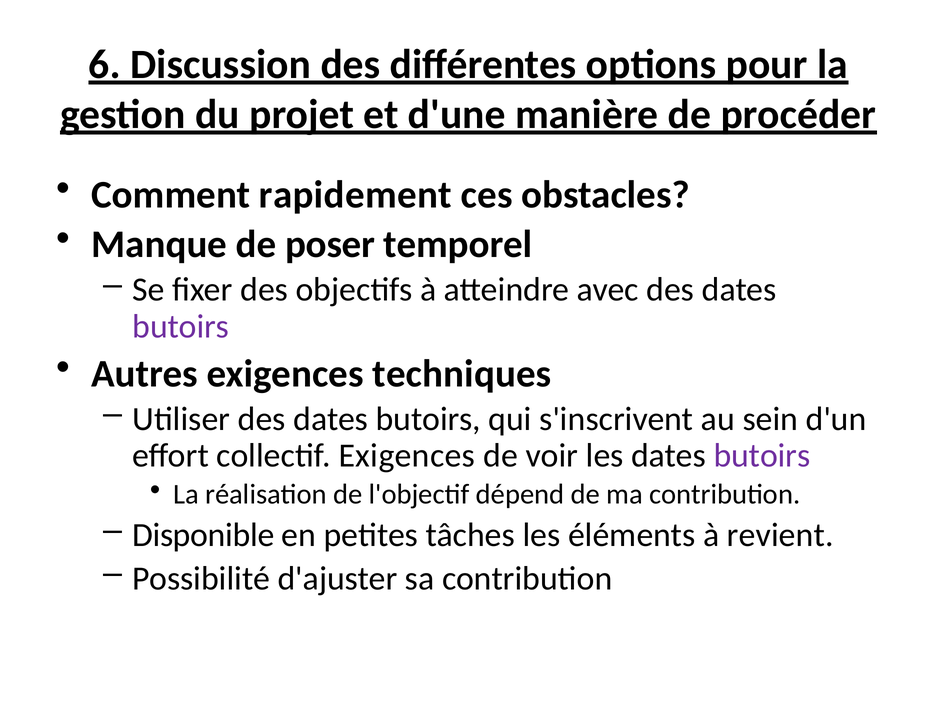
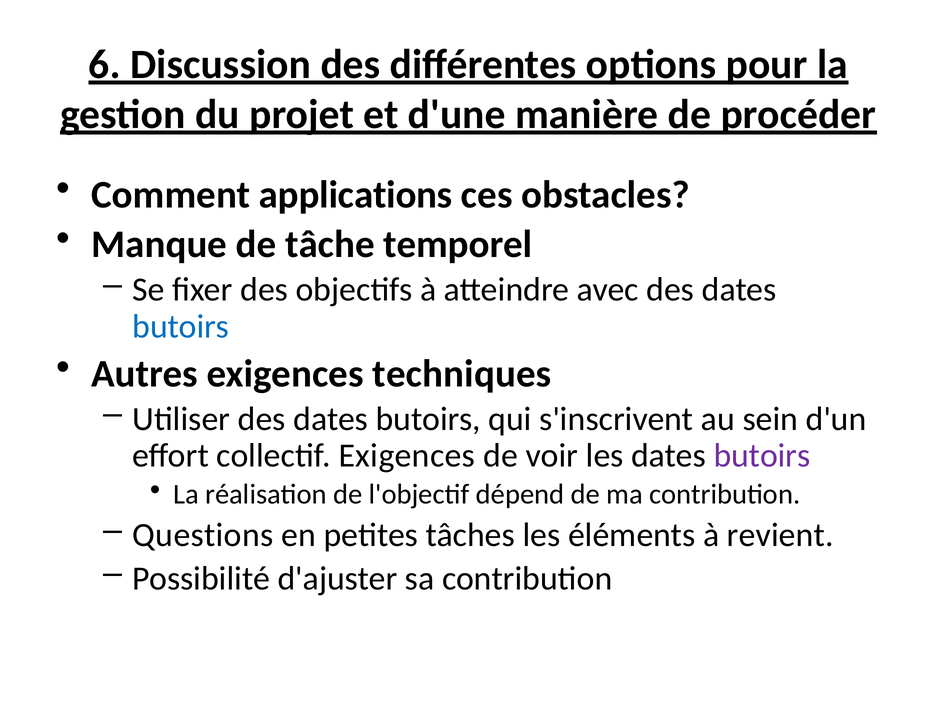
rapidement: rapidement -> applications
poser: poser -> tâche
butoirs at (181, 326) colour: purple -> blue
Disponible: Disponible -> Questions
